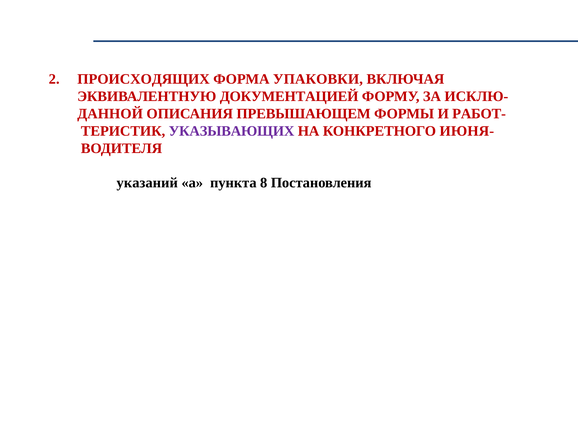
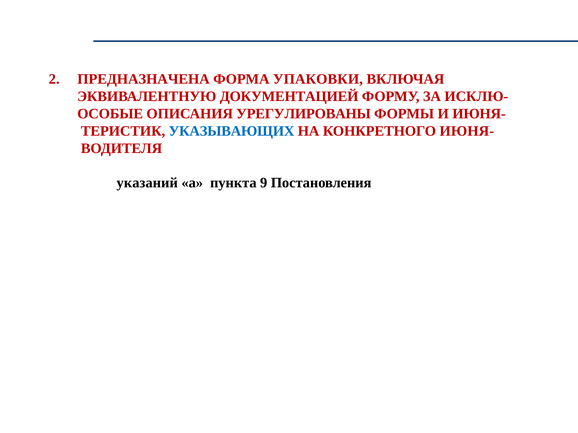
ПРОИСХОДЯЩИХ: ПРОИСХОДЯЩИХ -> ПРЕДНАЗНАЧЕНА
ДАННОЙ: ДАННОЙ -> ОСОБЫЕ
ПРЕВЫШАЮЩЕМ: ПРЕВЫШАЮЩЕМ -> УРЕГУЛИРОВАНЫ
И РАБОТ-: РАБОТ- -> ИЮНЯ-
УКАЗЫВАЮЩИХ colour: purple -> blue
8: 8 -> 9
